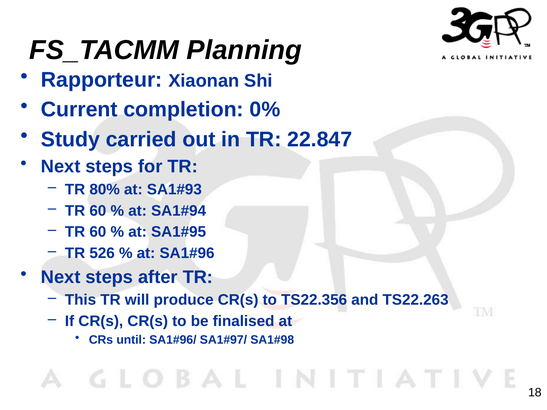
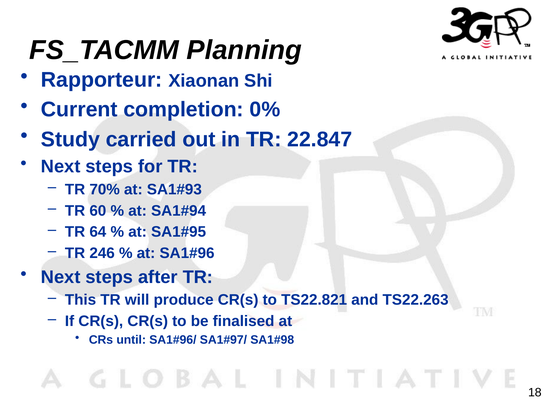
80%: 80% -> 70%
60 at (98, 232): 60 -> 64
526: 526 -> 246
TS22.356: TS22.356 -> TS22.821
